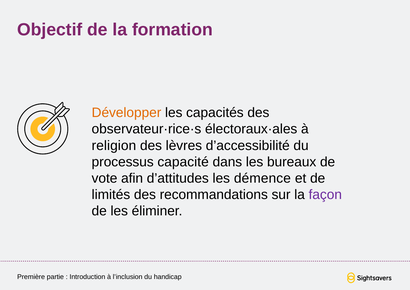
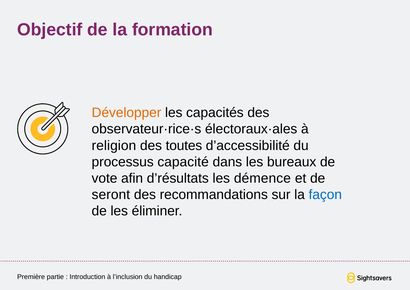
lèvres: lèvres -> toutes
d’attitudes: d’attitudes -> d’résultats
limités: limités -> seront
façon colour: purple -> blue
